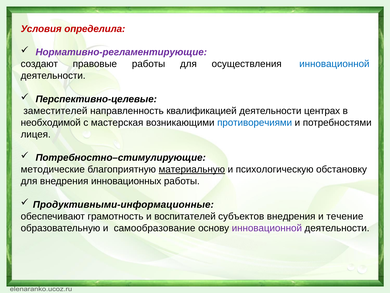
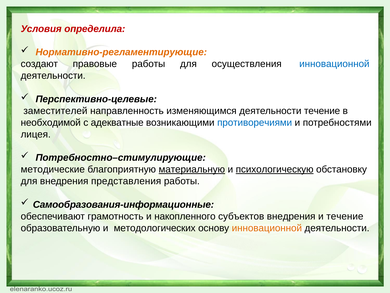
Нормативно-регламентирующие colour: purple -> orange
квалификацией: квалификацией -> изменяющимся
деятельности центрах: центрах -> течение
мастерская: мастерская -> адекватные
психологическую underline: none -> present
инновационных: инновационных -> представления
Продуктивными-информационные: Продуктивными-информационные -> Самообразования-информационные
воспитателей: воспитателей -> накопленного
самообразование: самообразование -> методологических
инновационной at (267, 228) colour: purple -> orange
